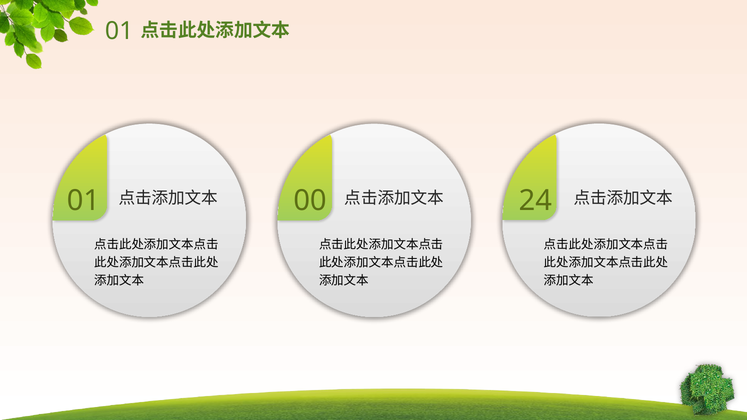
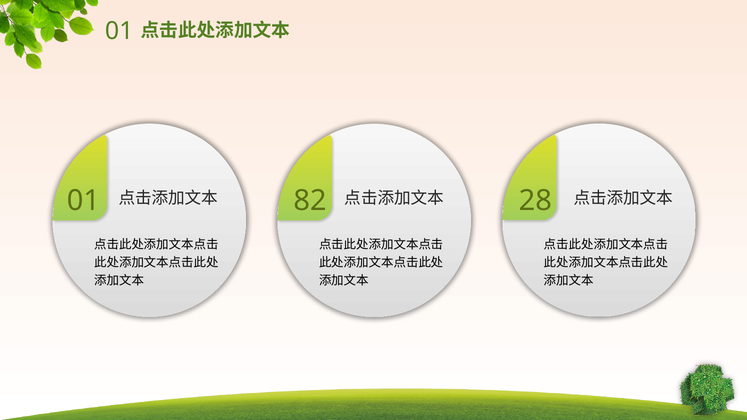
00: 00 -> 82
24: 24 -> 28
